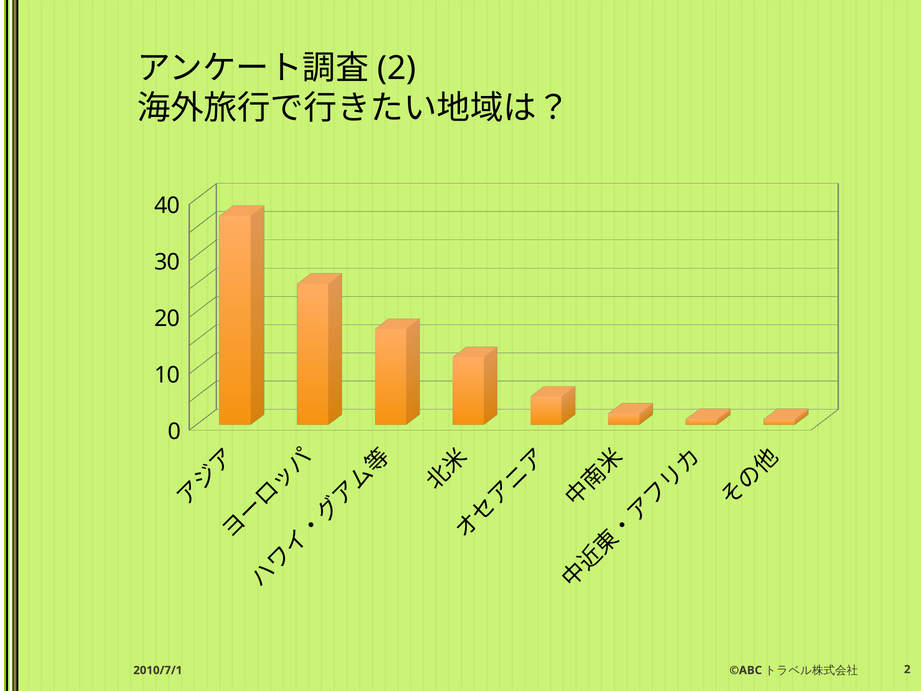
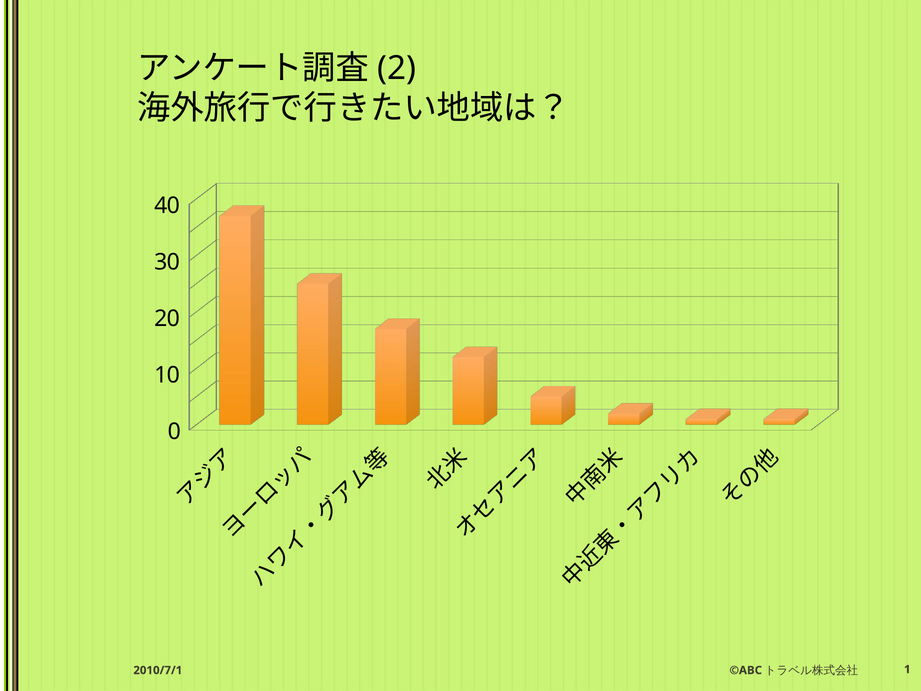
2 at (907, 669): 2 -> 1
